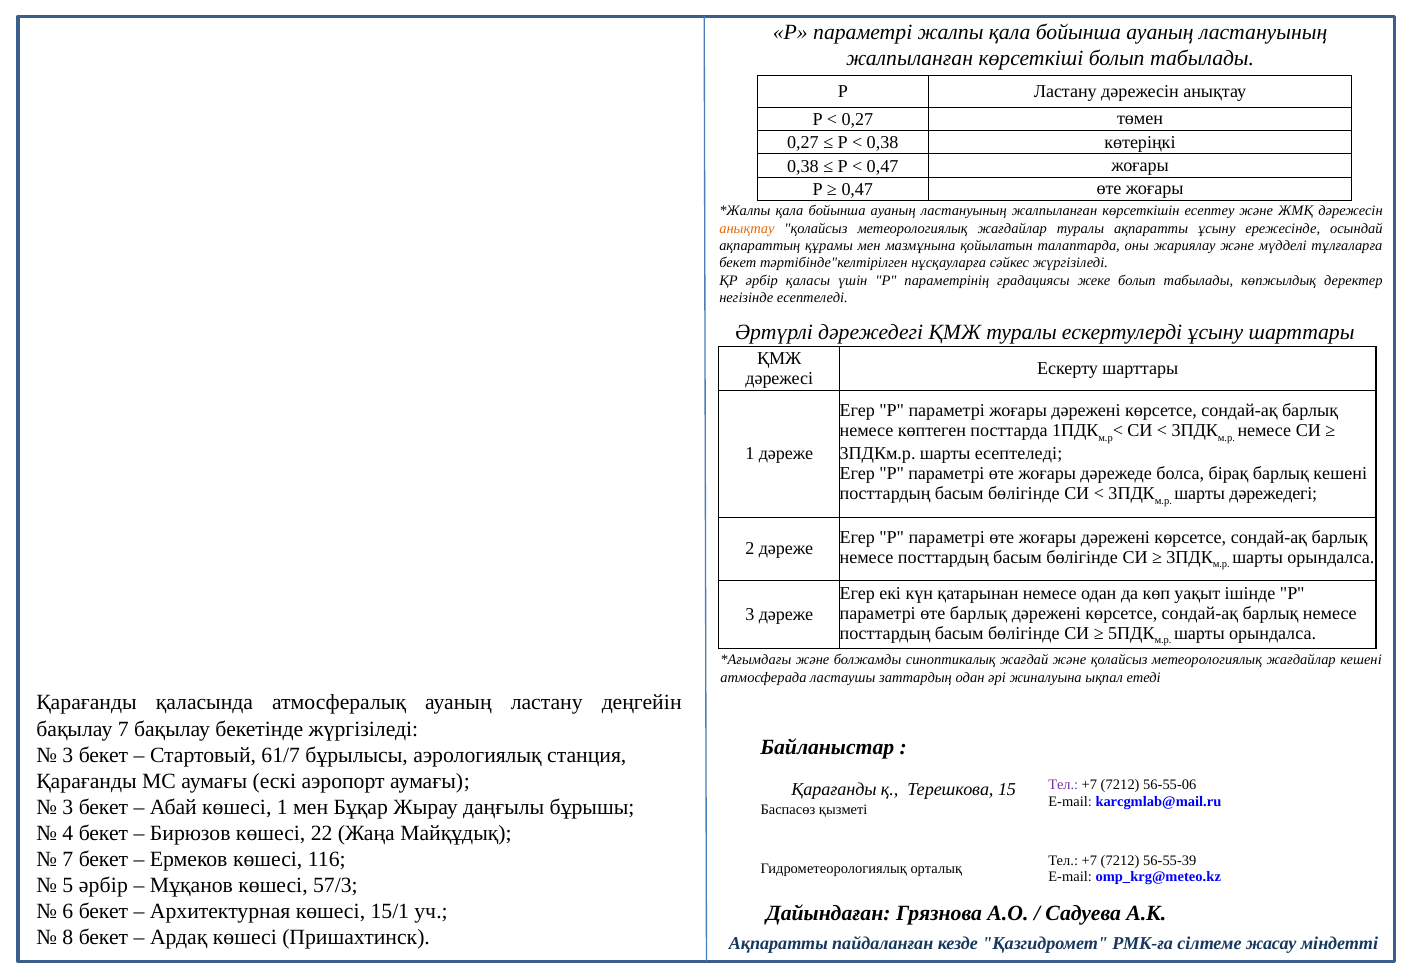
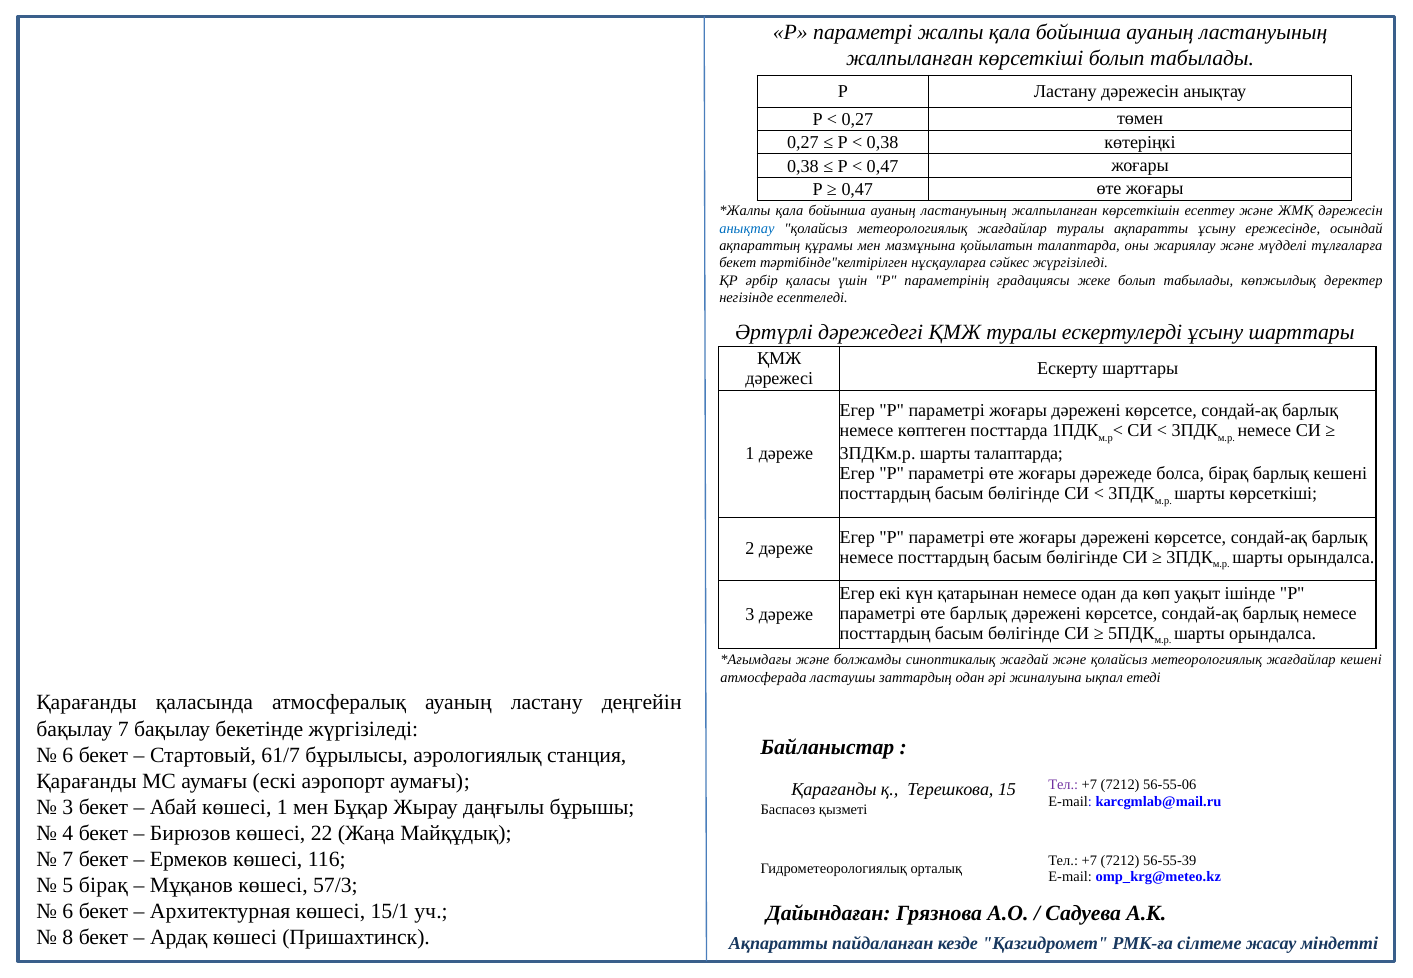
анықтау at (747, 229) colour: orange -> blue
шарты есептеледі: есептеледі -> талаптарда
шарты дәрежедегі: дәрежедегі -> көрсеткіші
3 at (68, 755): 3 -> 6
5 әрбір: әрбір -> бірақ
